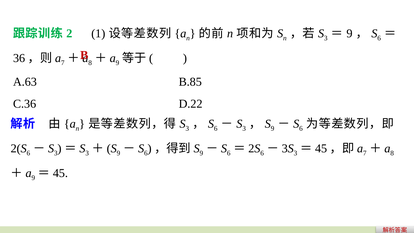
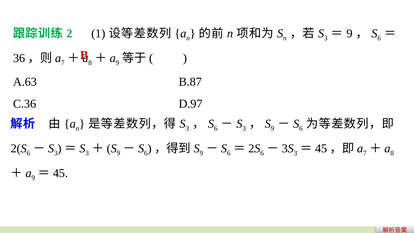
B.85: B.85 -> B.87
D.22: D.22 -> D.97
